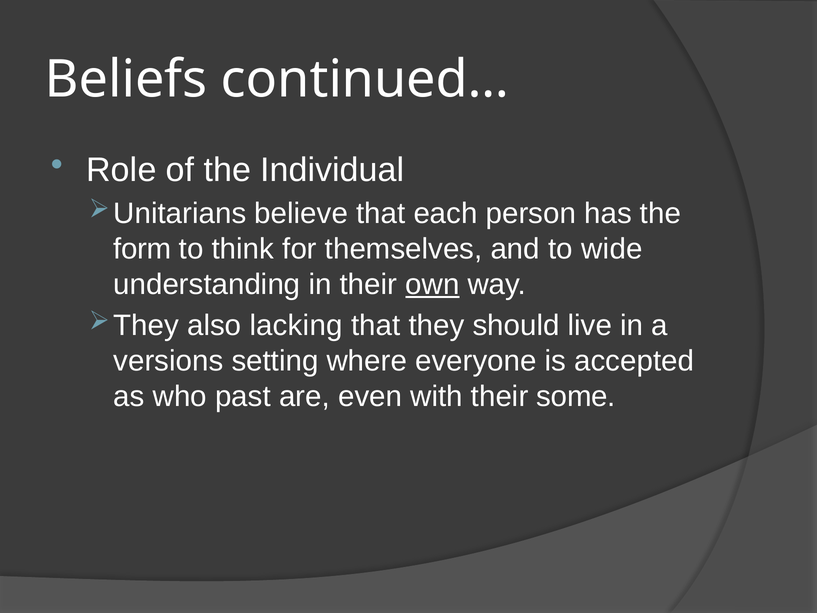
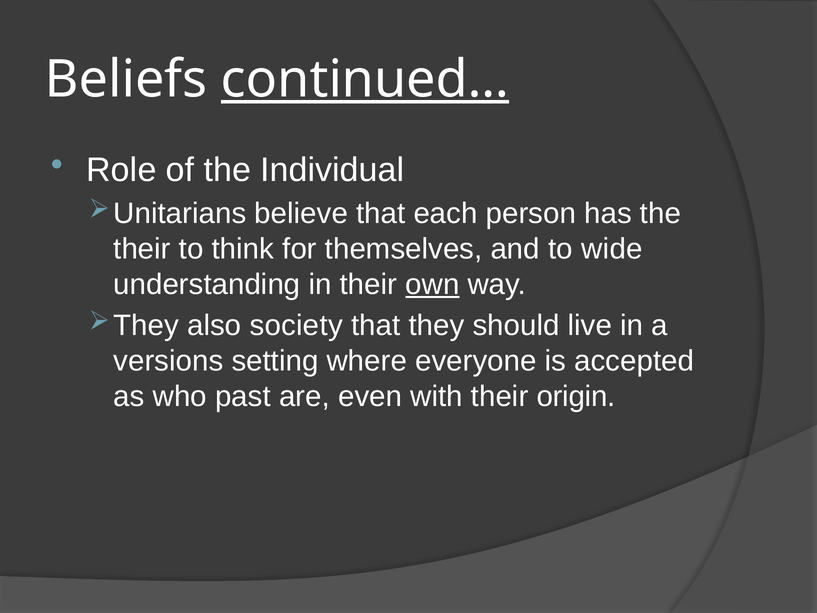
continued… underline: none -> present
form at (142, 249): form -> their
lacking: lacking -> society
some: some -> origin
